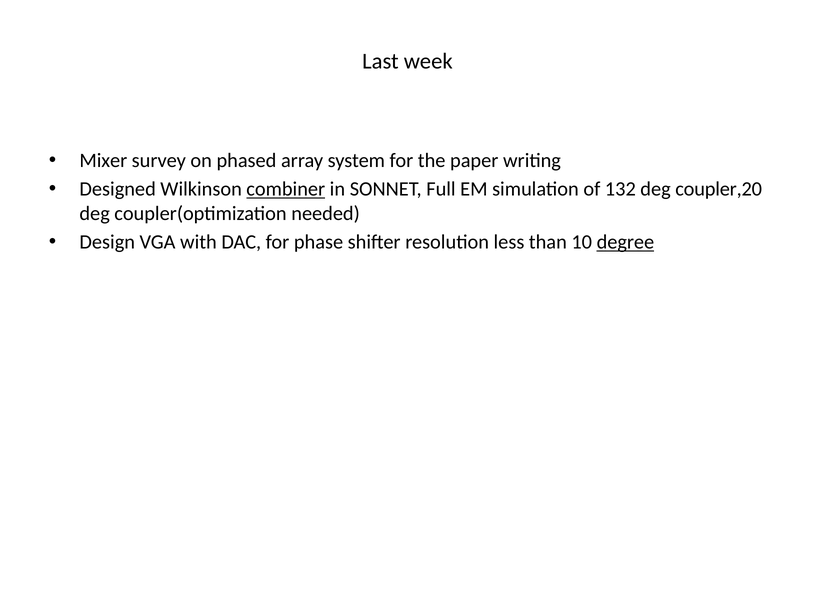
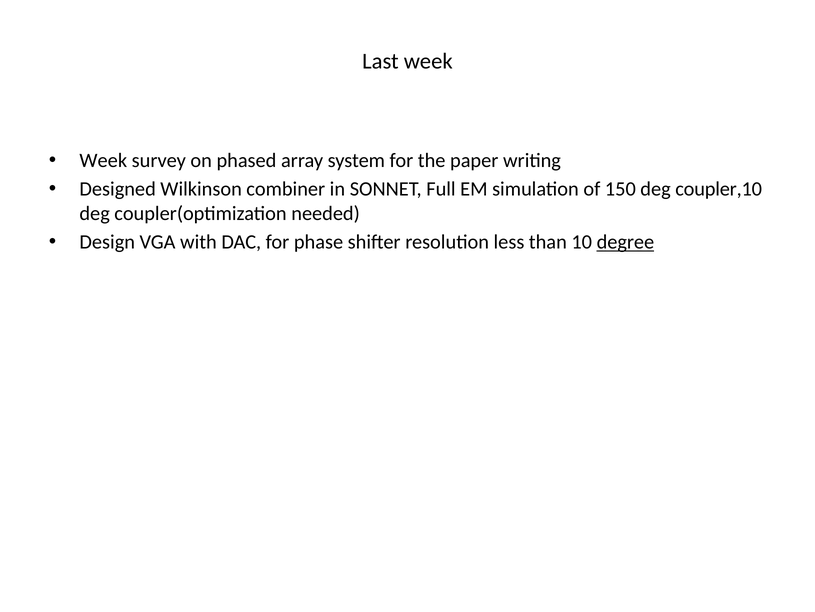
Mixer at (103, 160): Mixer -> Week
combiner underline: present -> none
132: 132 -> 150
coupler,20: coupler,20 -> coupler,10
